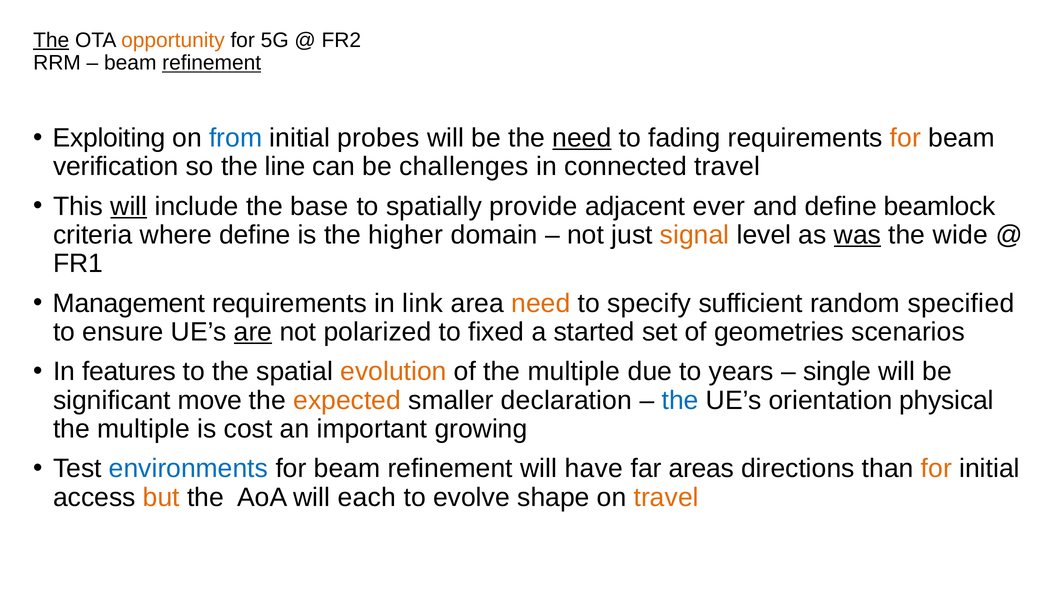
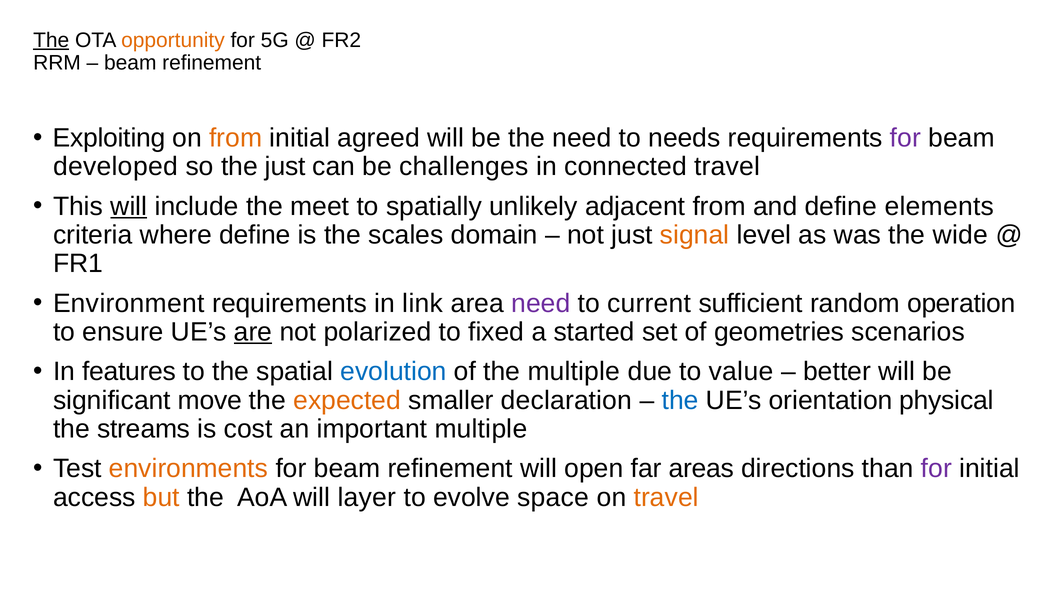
refinement at (212, 63) underline: present -> none
from at (236, 138) colour: blue -> orange
probes: probes -> agreed
need at (582, 138) underline: present -> none
fading: fading -> needs
for at (905, 138) colour: orange -> purple
verification: verification -> developed
the line: line -> just
base: base -> meet
provide: provide -> unlikely
adjacent ever: ever -> from
beamlock: beamlock -> elements
higher: higher -> scales
was underline: present -> none
Management: Management -> Environment
need at (541, 303) colour: orange -> purple
specify: specify -> current
specified: specified -> operation
evolution colour: orange -> blue
years: years -> value
single: single -> better
multiple at (144, 429): multiple -> streams
important growing: growing -> multiple
environments colour: blue -> orange
have: have -> open
for at (936, 468) colour: orange -> purple
each: each -> layer
shape: shape -> space
